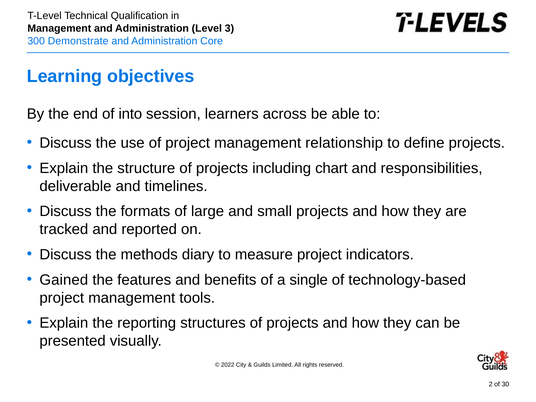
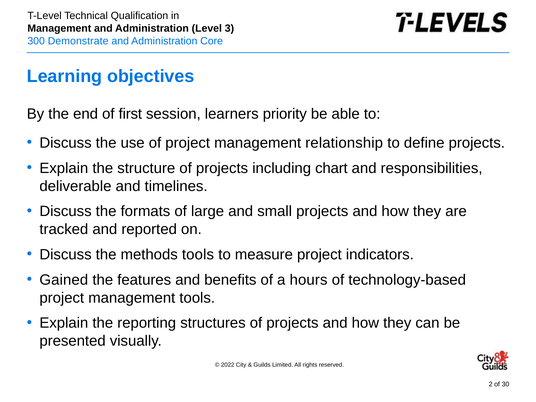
into: into -> first
across: across -> priority
methods diary: diary -> tools
single: single -> hours
